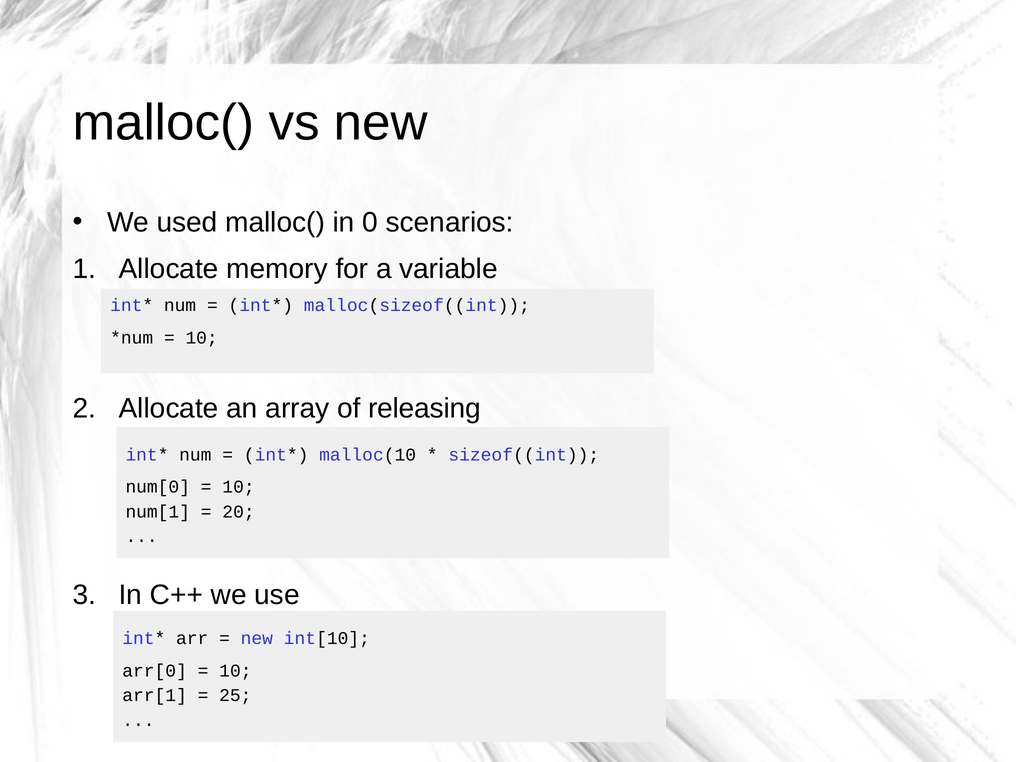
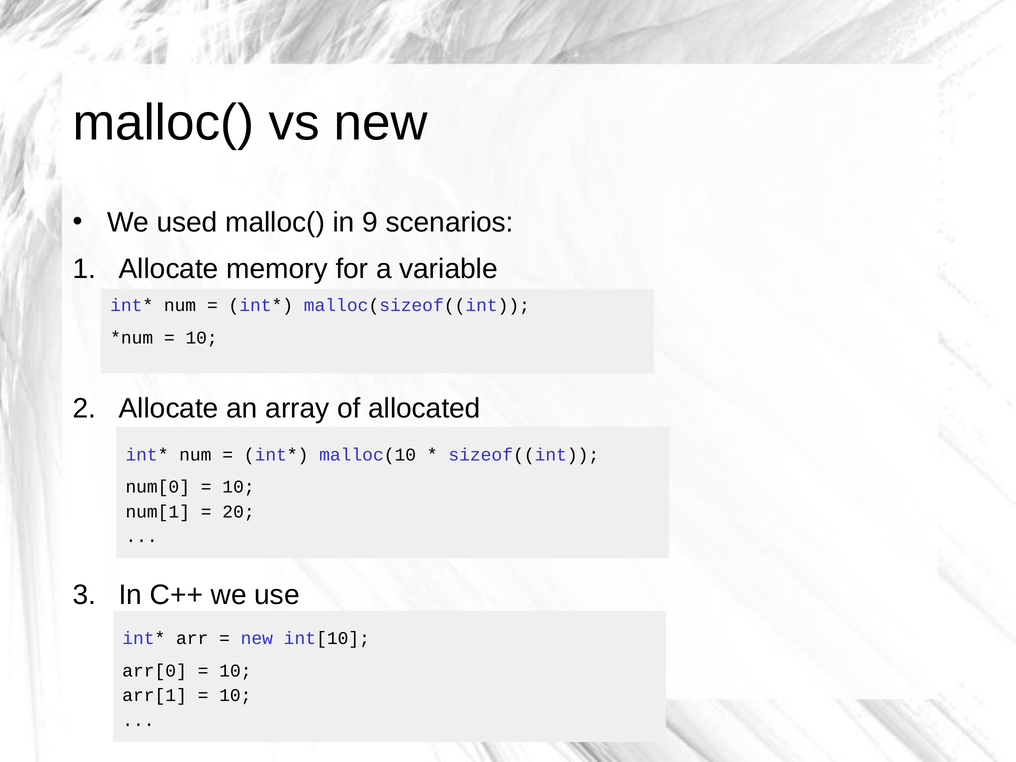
0: 0 -> 9
releasing: releasing -> allocated
25 at (235, 695): 25 -> 10
